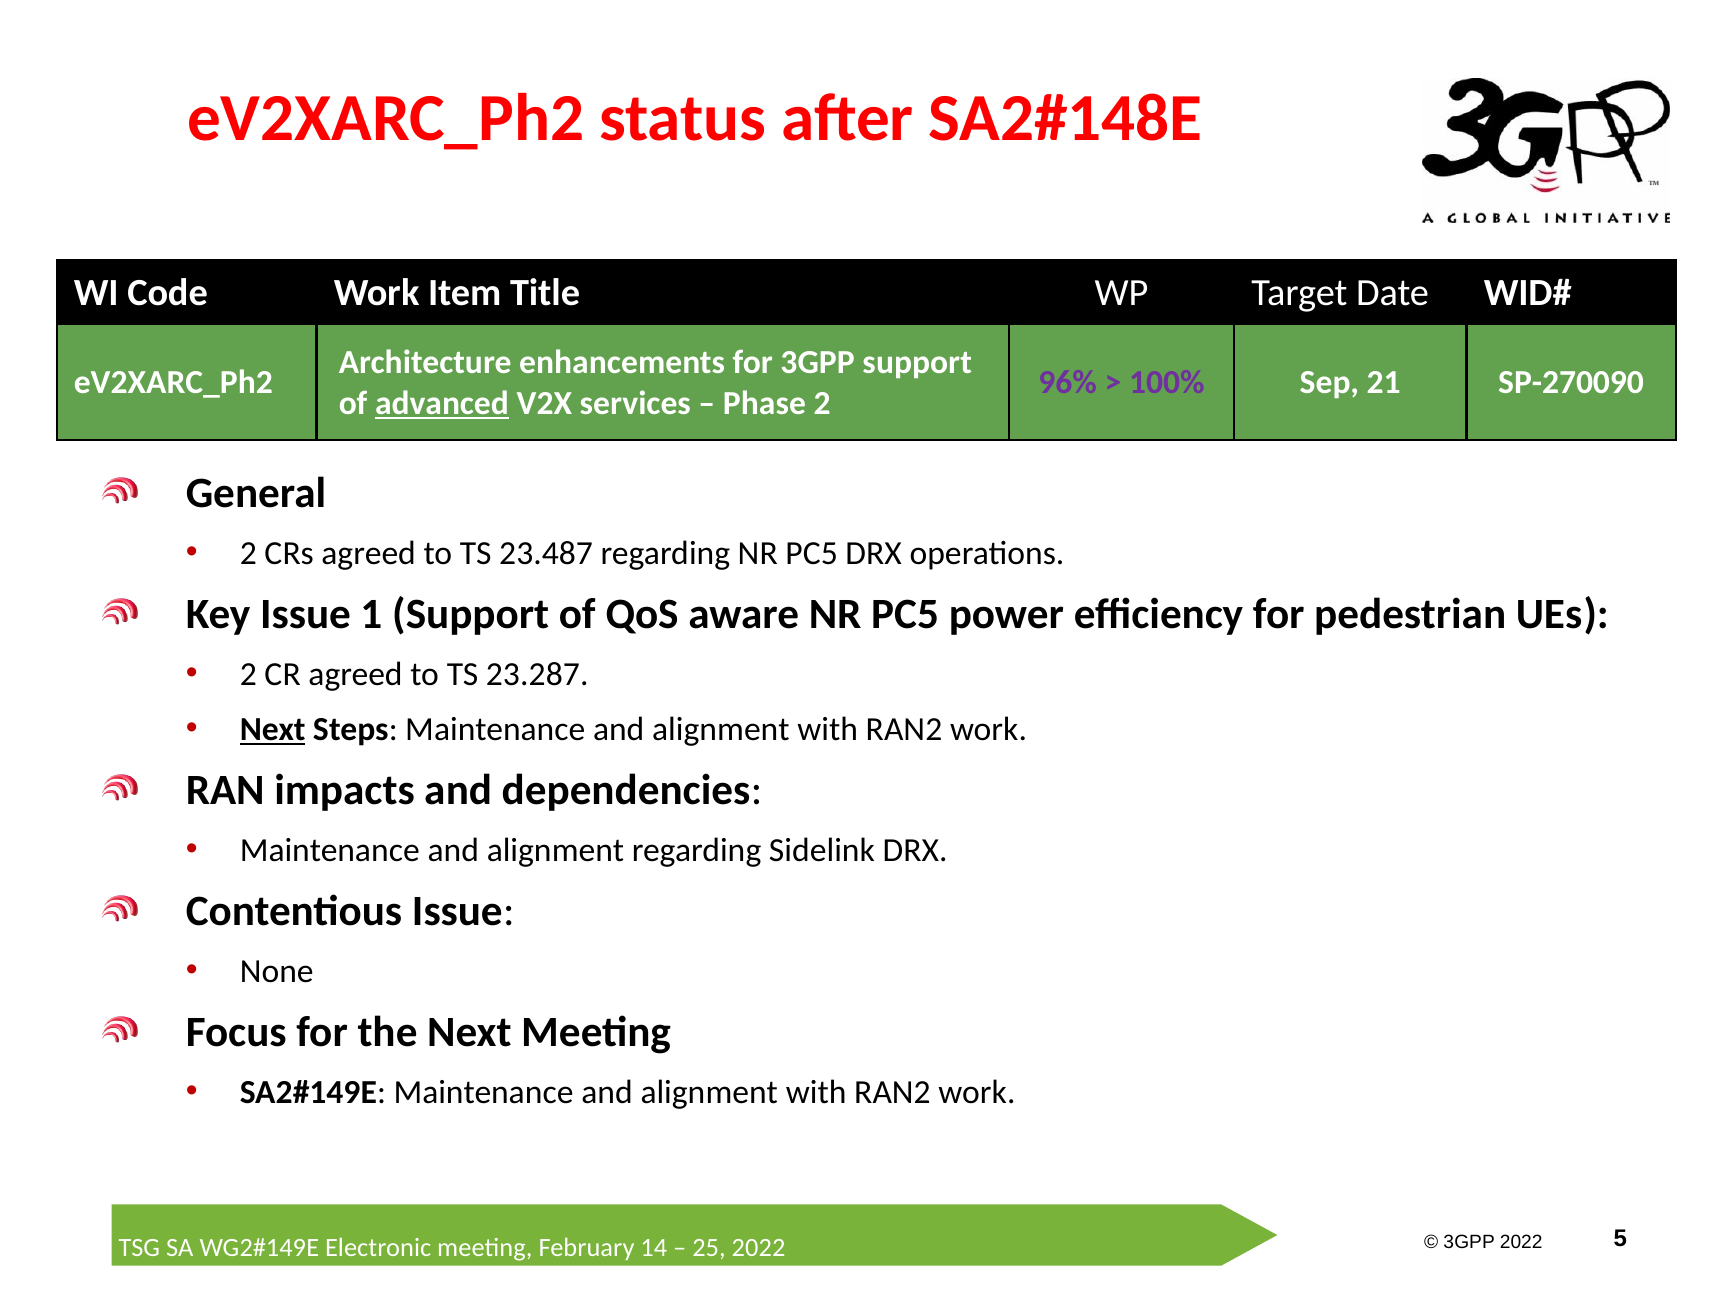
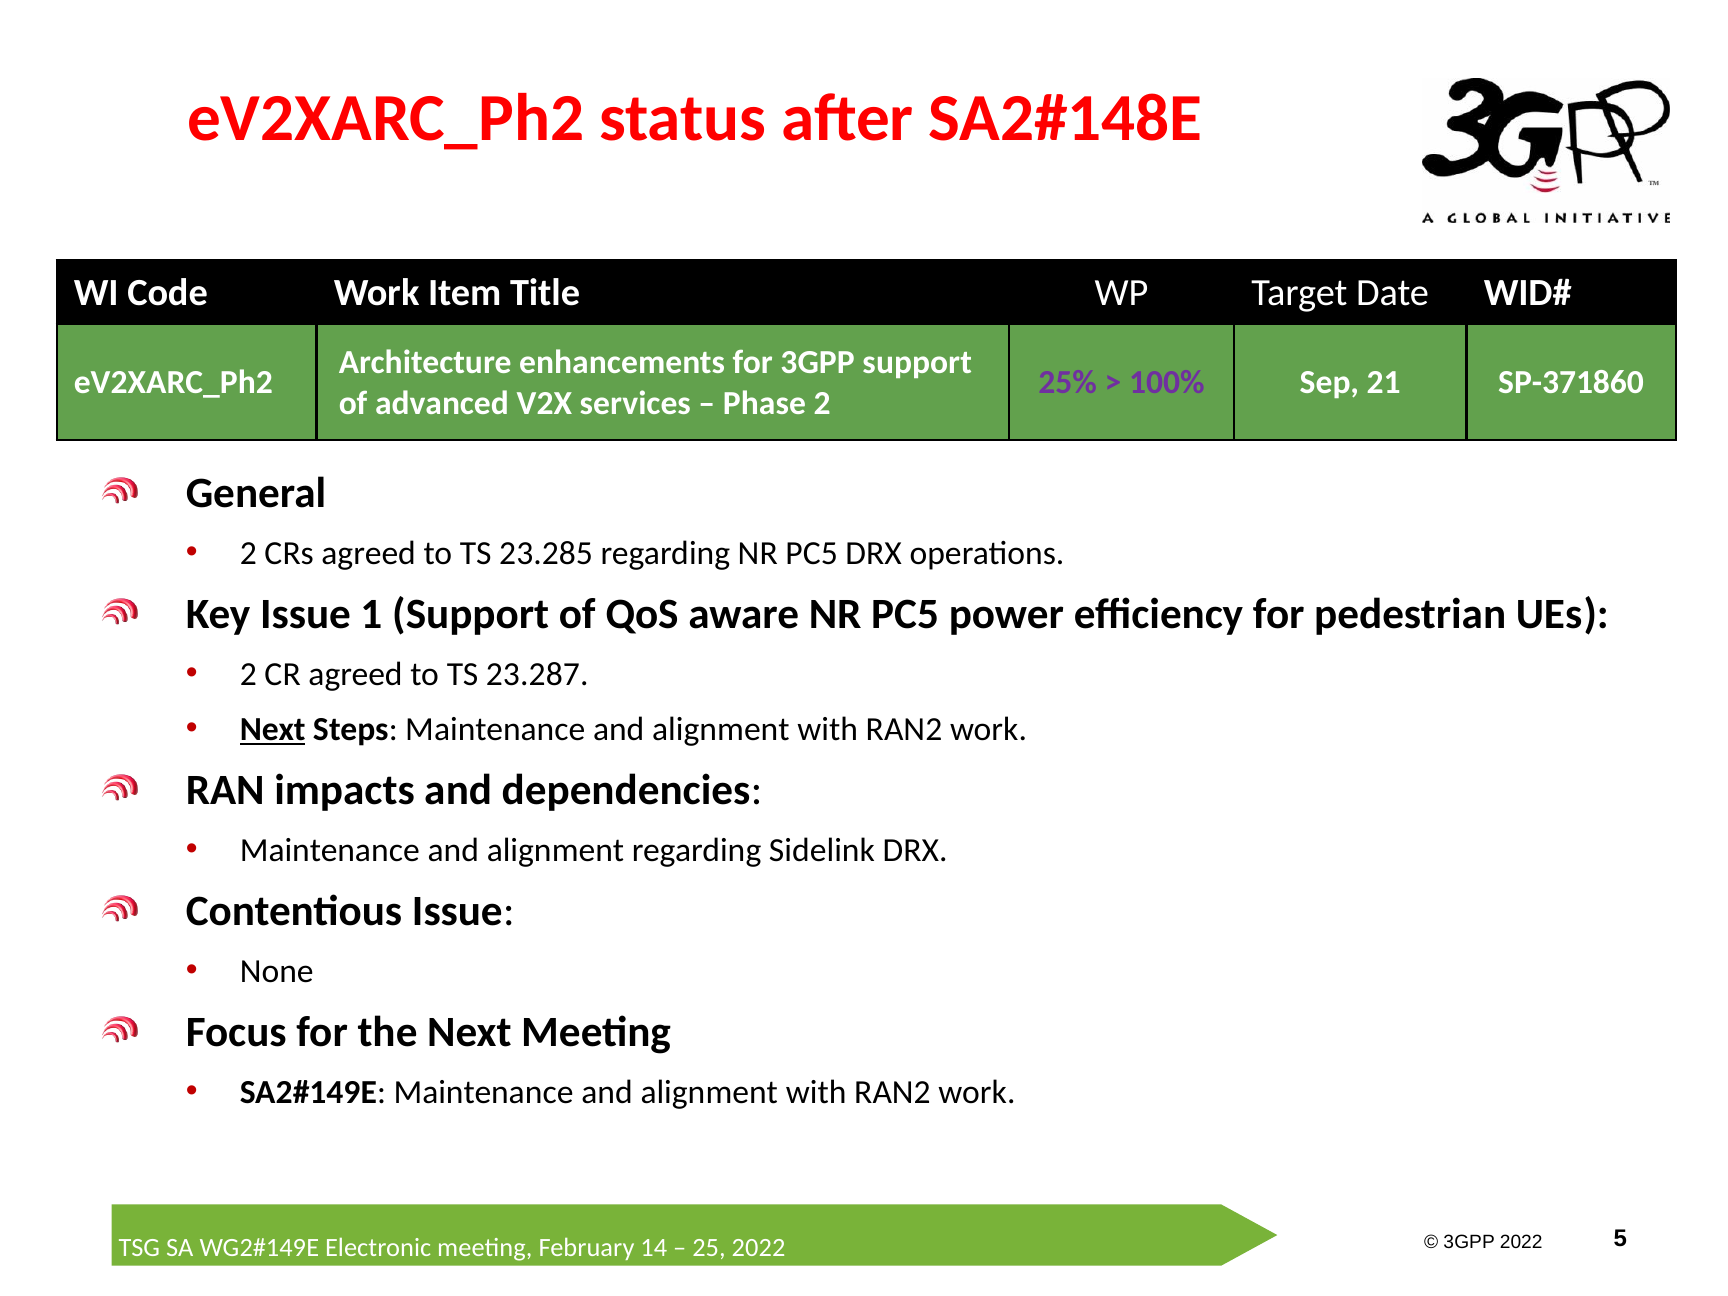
96%: 96% -> 25%
SP-270090: SP-270090 -> SP-371860
advanced underline: present -> none
23.487: 23.487 -> 23.285
